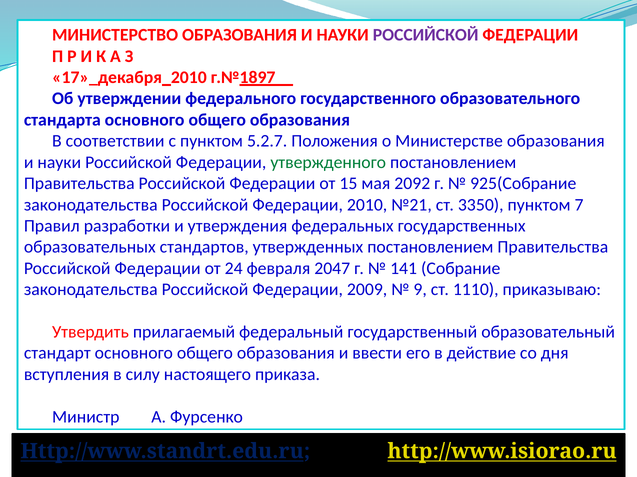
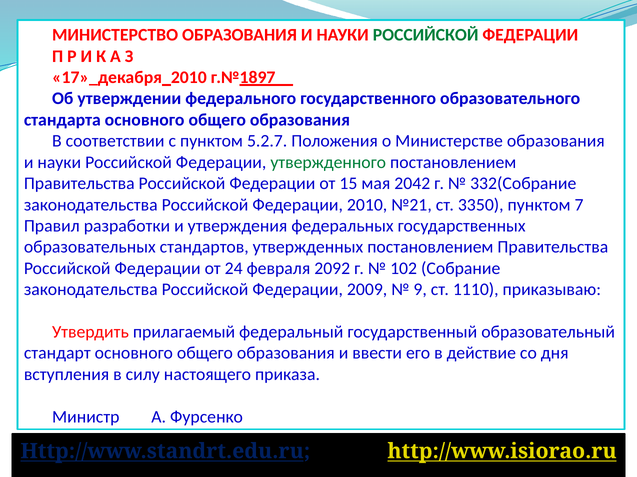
РОССИЙСКОЙ at (426, 35) colour: purple -> green
2092: 2092 -> 2042
925(Собрание: 925(Собрание -> 332(Собрание
2047: 2047 -> 2092
141: 141 -> 102
